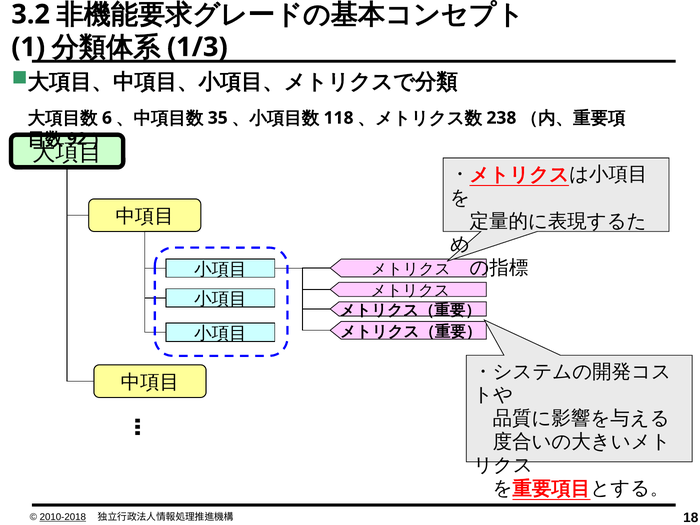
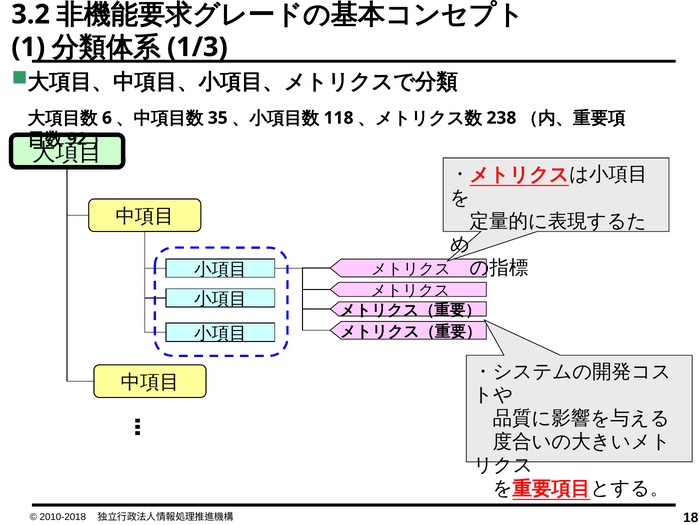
2010-2018 underline: present -> none
